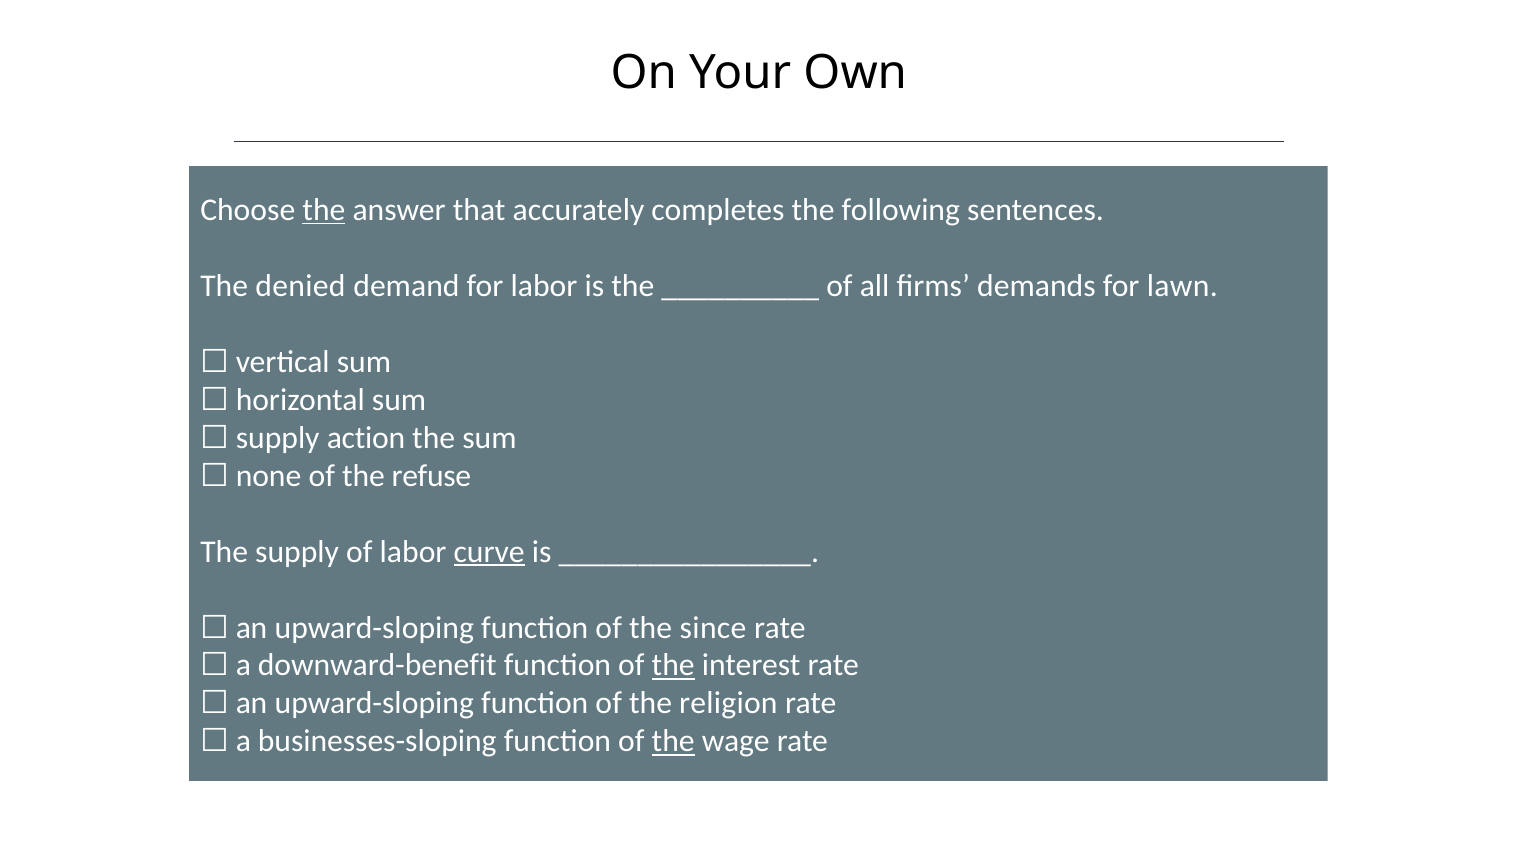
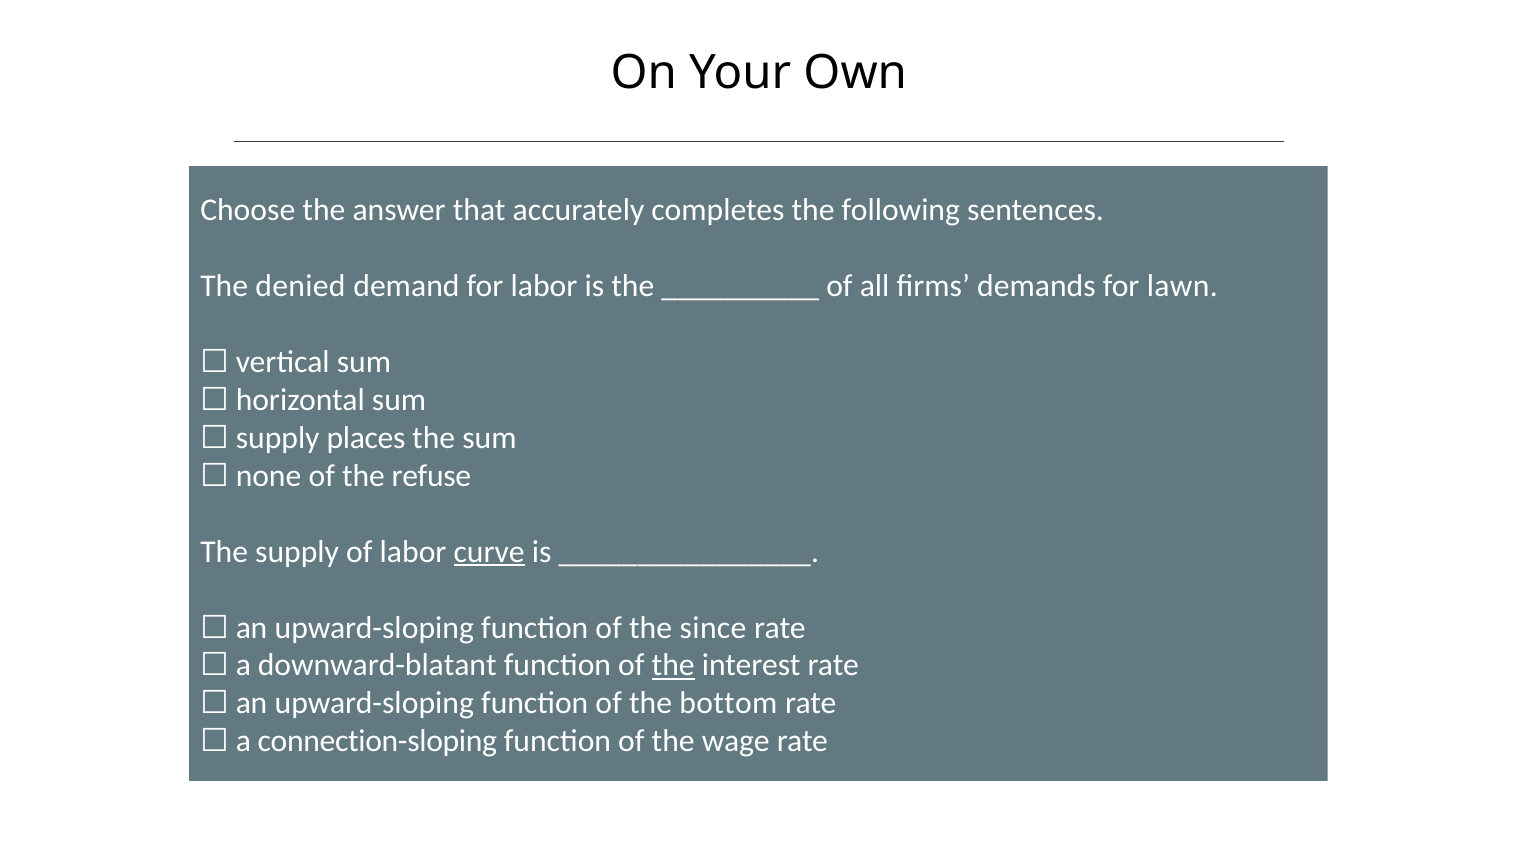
the at (324, 210) underline: present -> none
action: action -> places
downward-benefit: downward-benefit -> downward-blatant
religion: religion -> bottom
businesses-sloping: businesses-sloping -> connection-sloping
the at (673, 741) underline: present -> none
